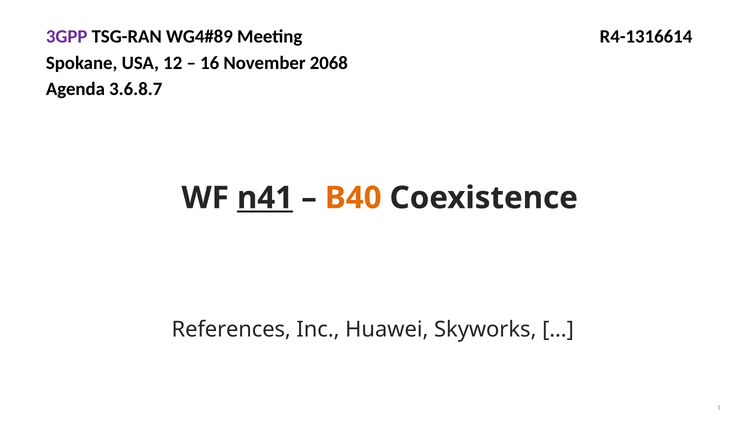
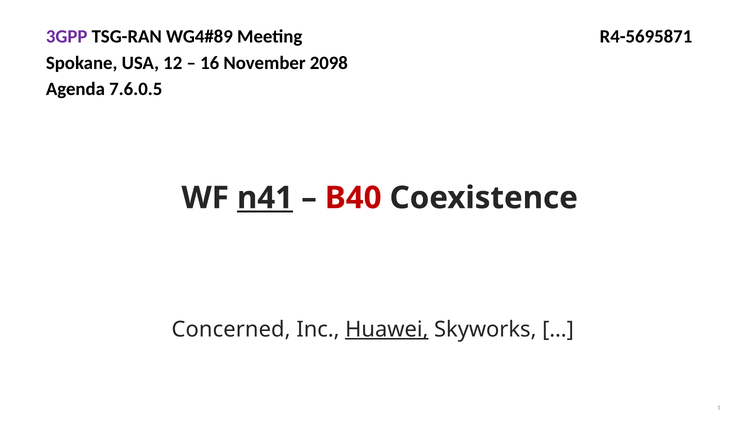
R4-1316614: R4-1316614 -> R4-5695871
2068: 2068 -> 2098
3.6.8.7: 3.6.8.7 -> 7.6.0.5
B40 colour: orange -> red
References: References -> Concerned
Huawei underline: none -> present
